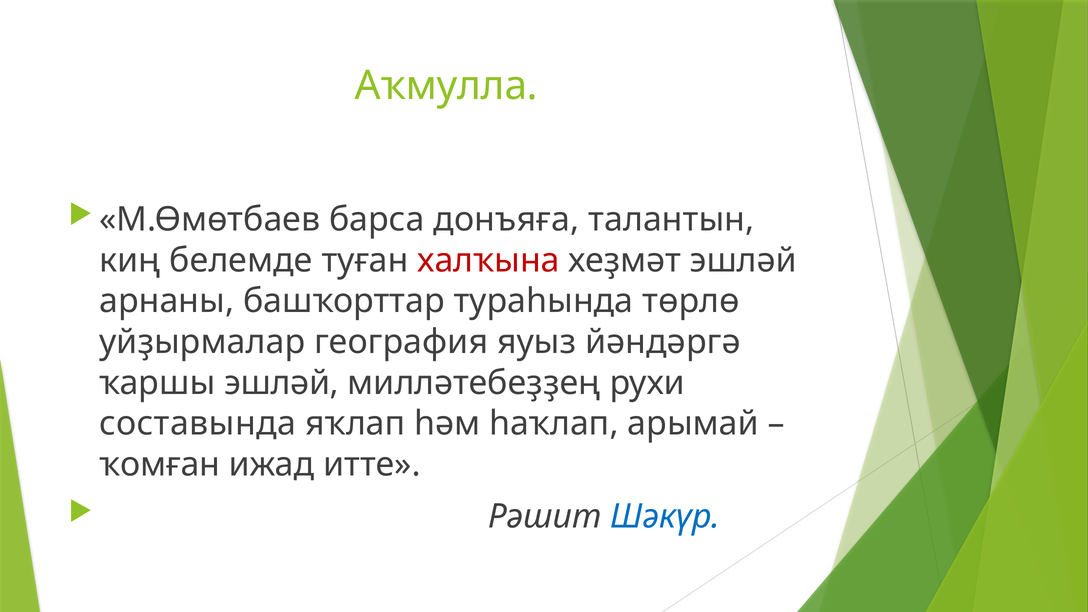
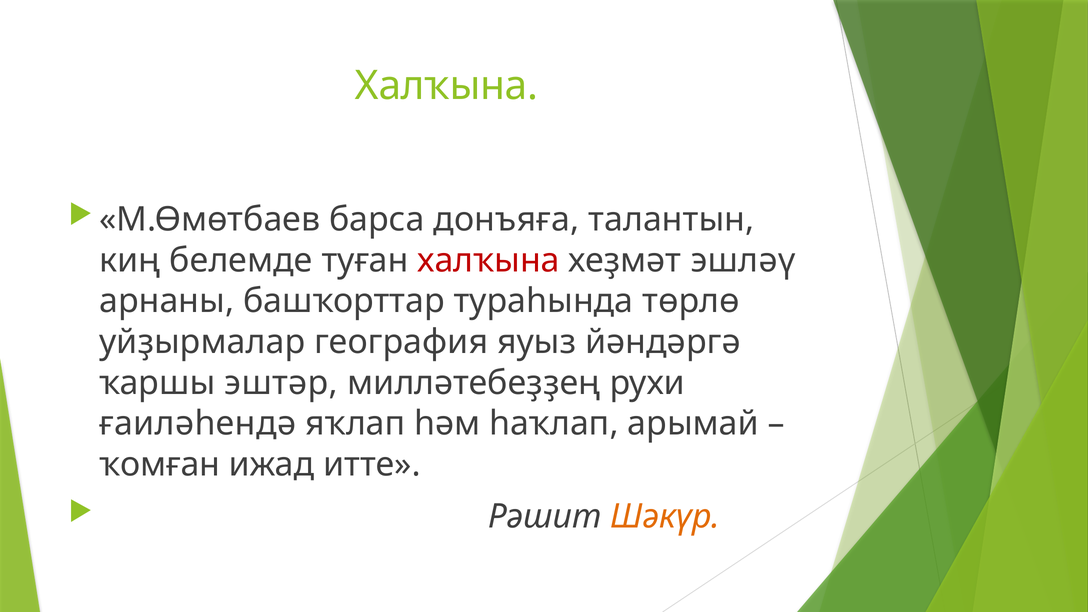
Аҡмулла at (446, 86): Аҡмулла -> Халҡына
хеҙмәт эшләй: эшләй -> эшләү
ҡаршы эшләй: эшләй -> эштәр
составында: составында -> ғаиләһендә
Шәкүр colour: blue -> orange
